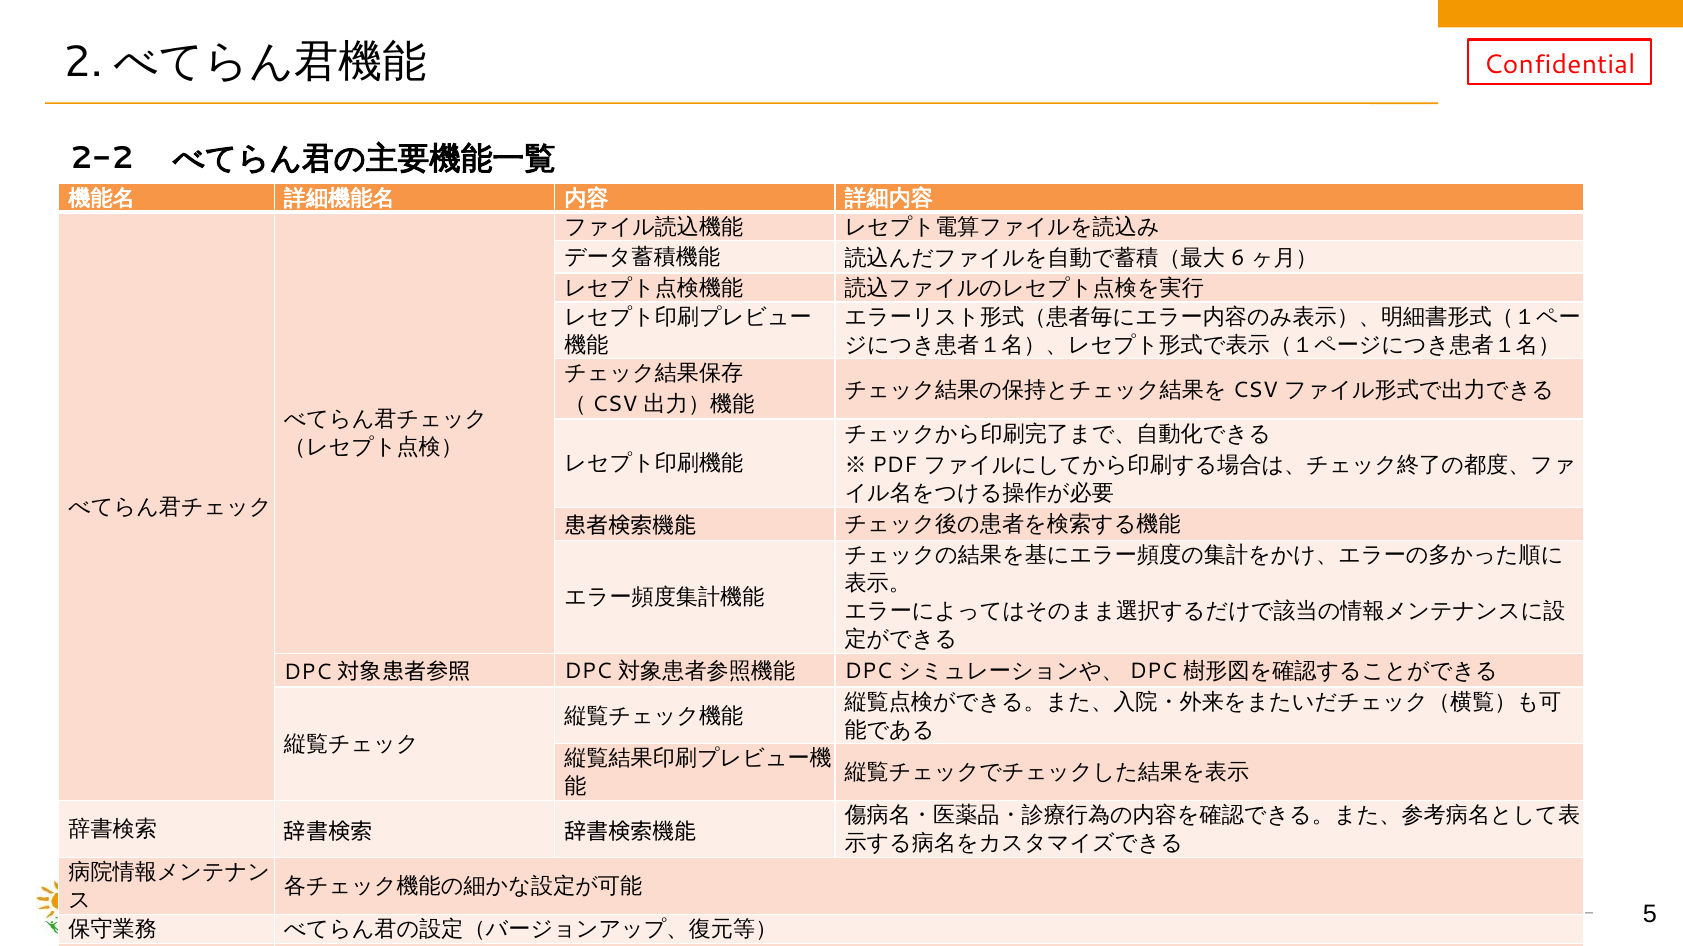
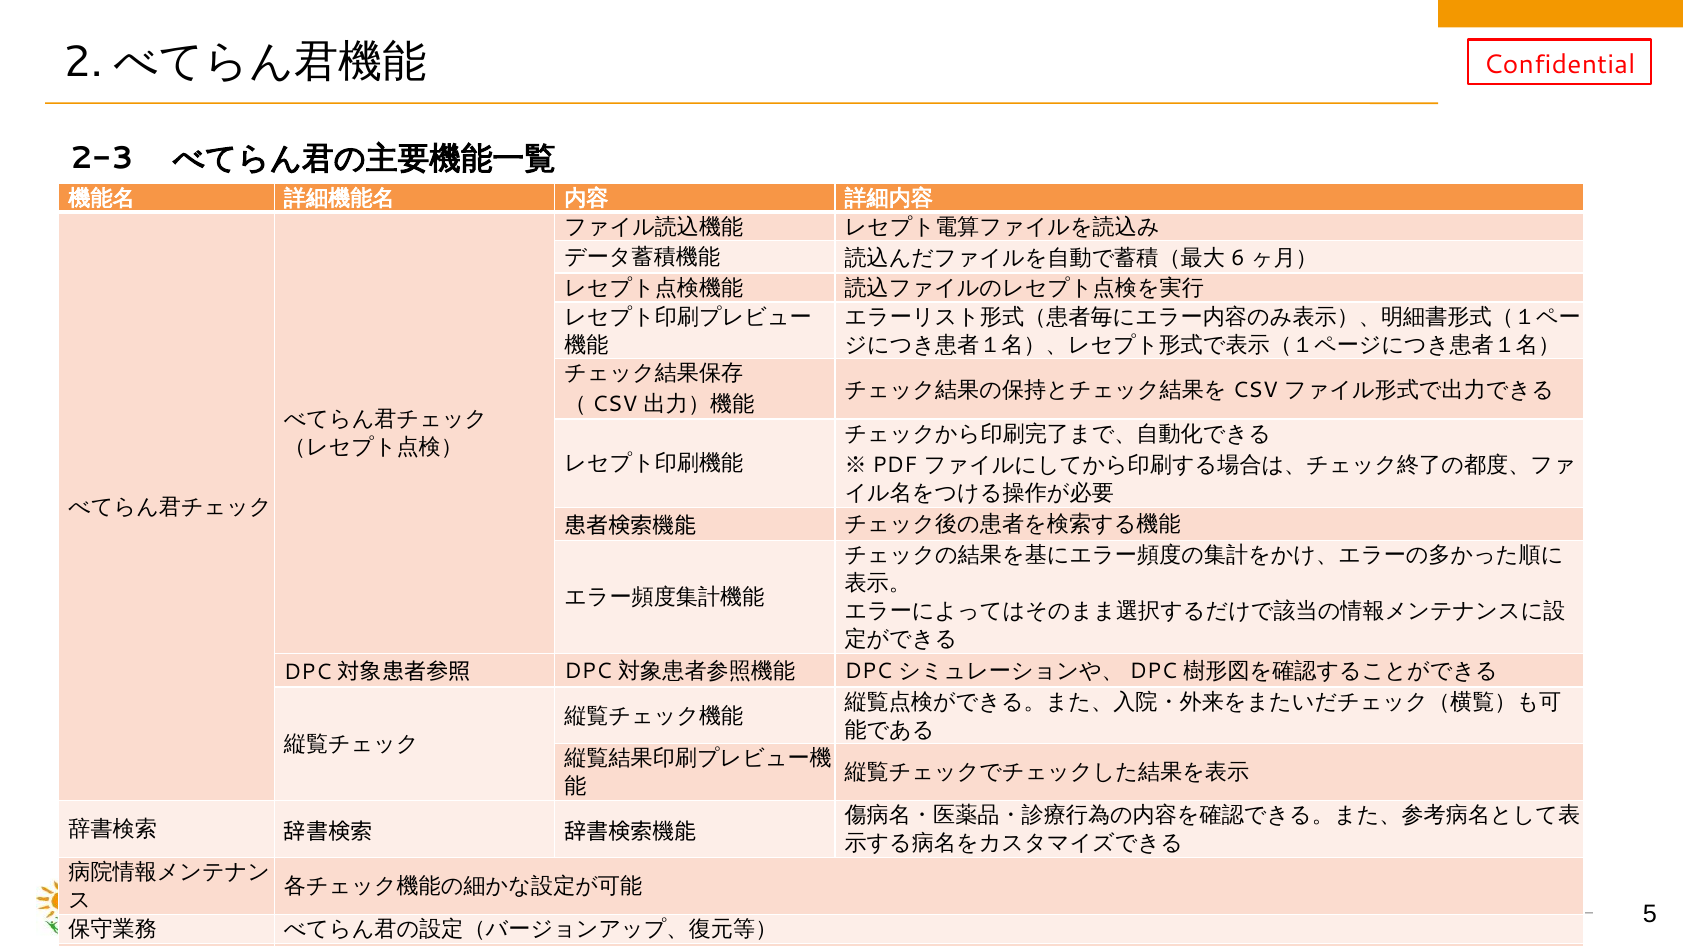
2-2: 2-2 -> 2-3
